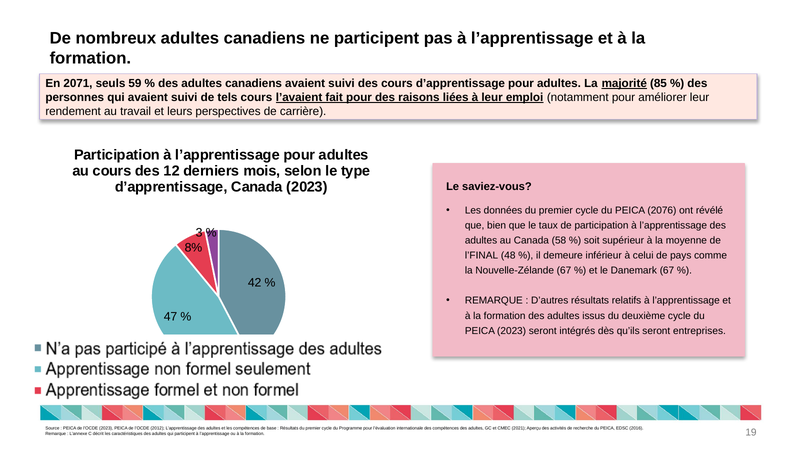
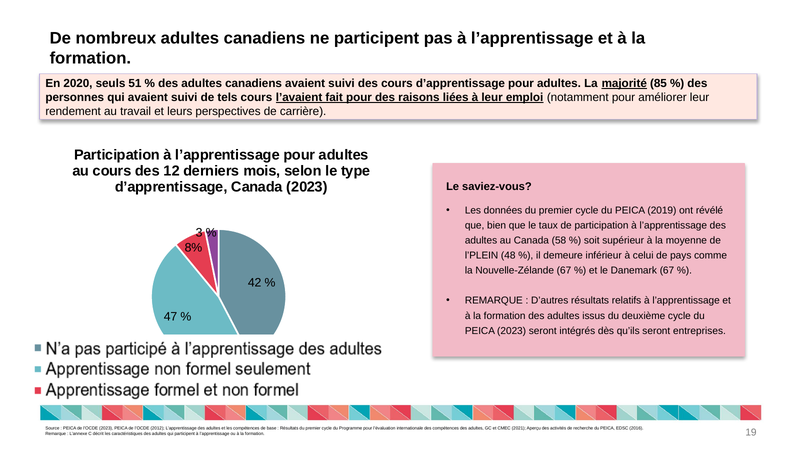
2071: 2071 -> 2020
59: 59 -> 51
2076: 2076 -> 2019
l’FINAL: l’FINAL -> l’PLEIN
